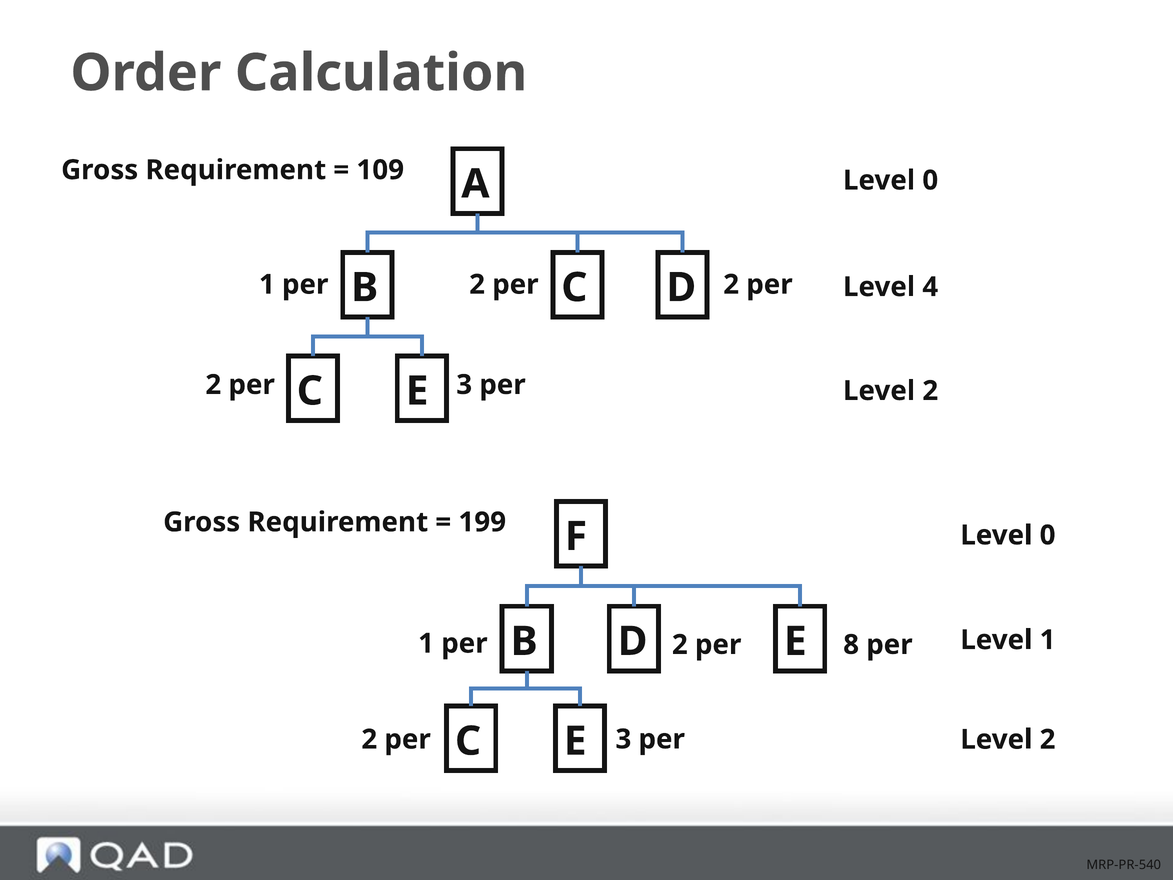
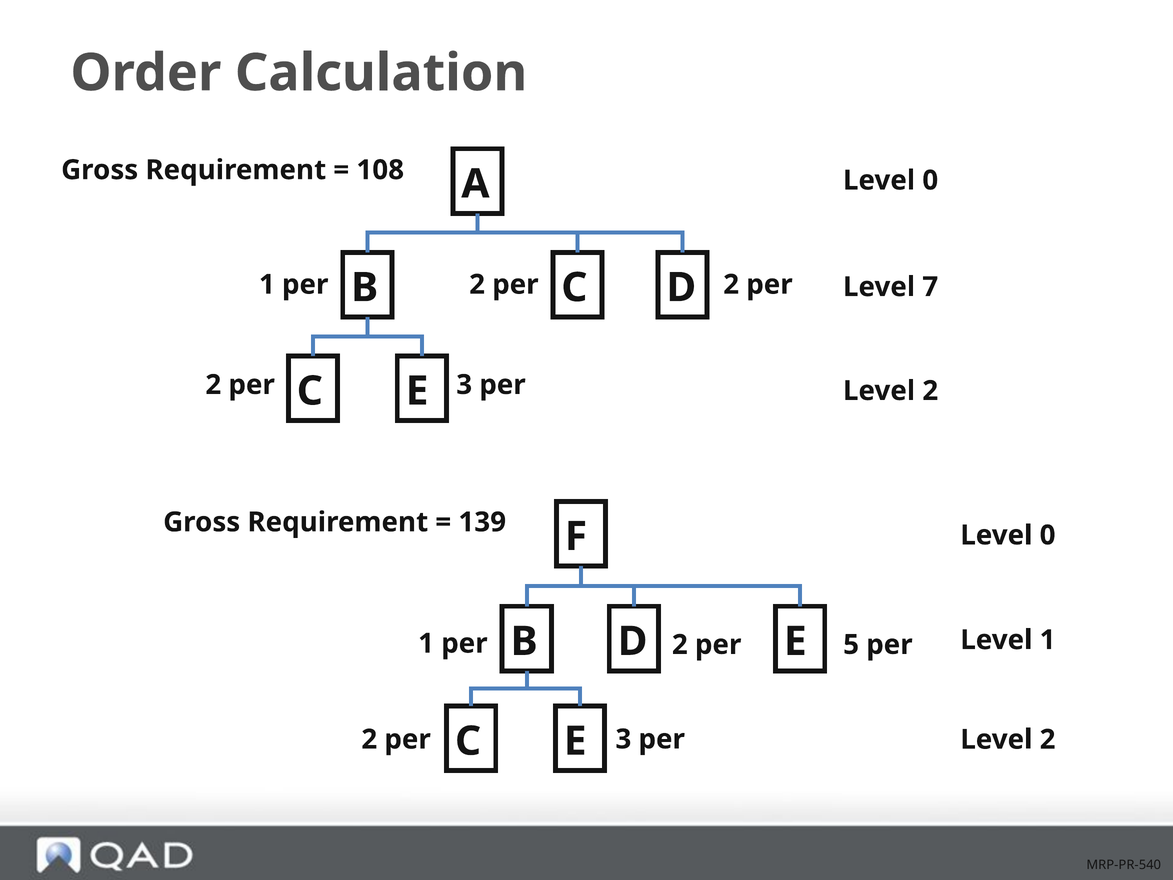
109: 109 -> 108
4: 4 -> 7
199: 199 -> 139
8: 8 -> 5
